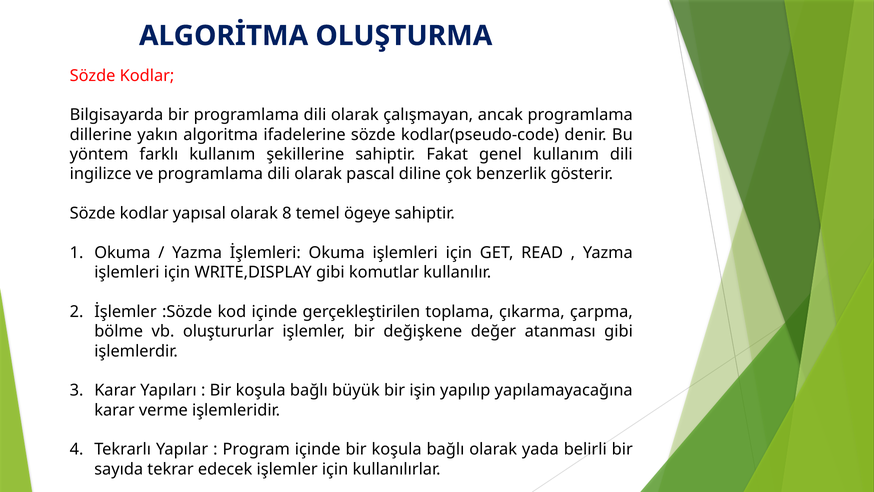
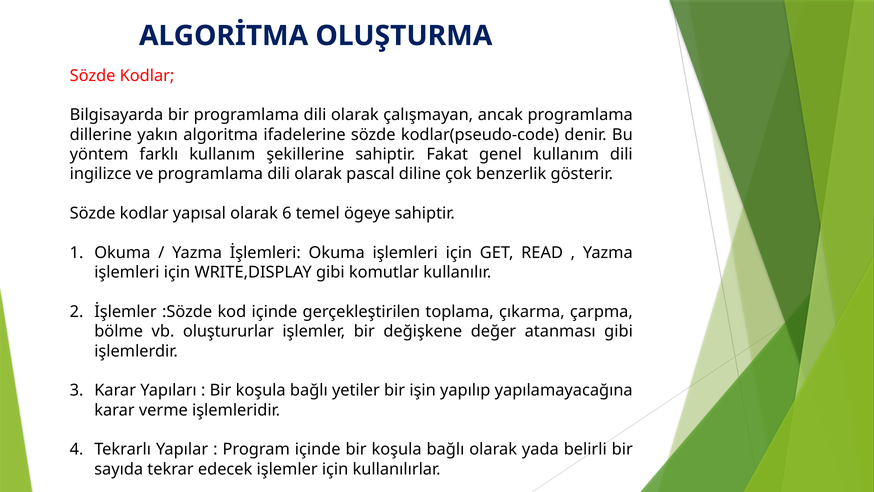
8: 8 -> 6
büyük: büyük -> yetiler
